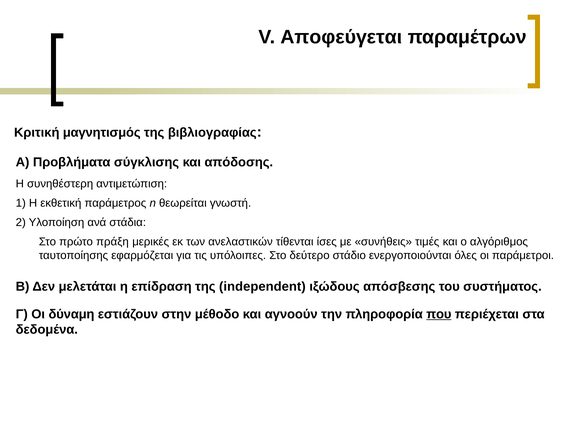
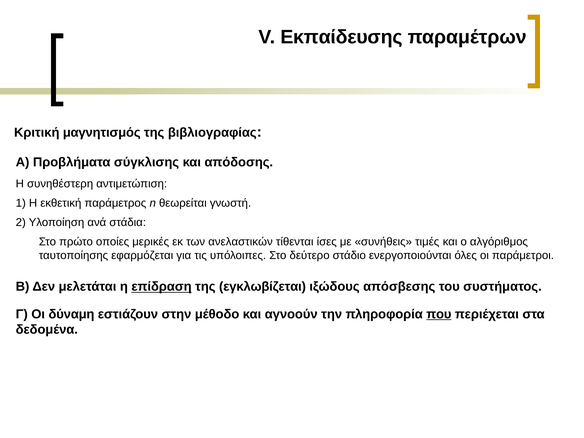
Αποφεύγεται: Αποφεύγεται -> Εκπαίδευσης
πράξη: πράξη -> οποίες
επίδραση underline: none -> present
independent: independent -> εγκλωβίζεται
